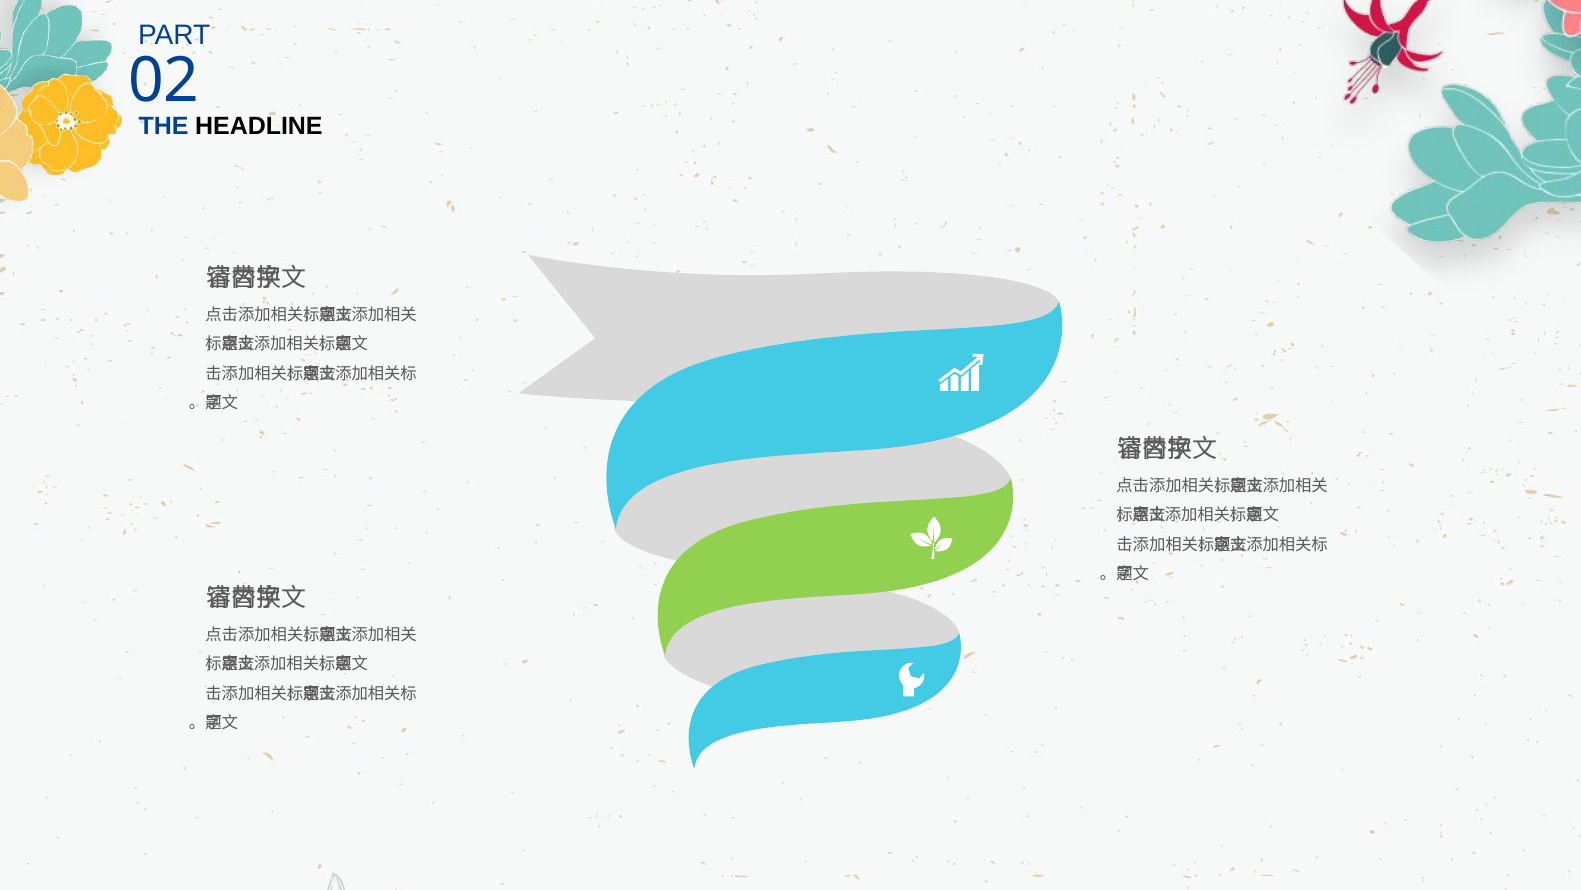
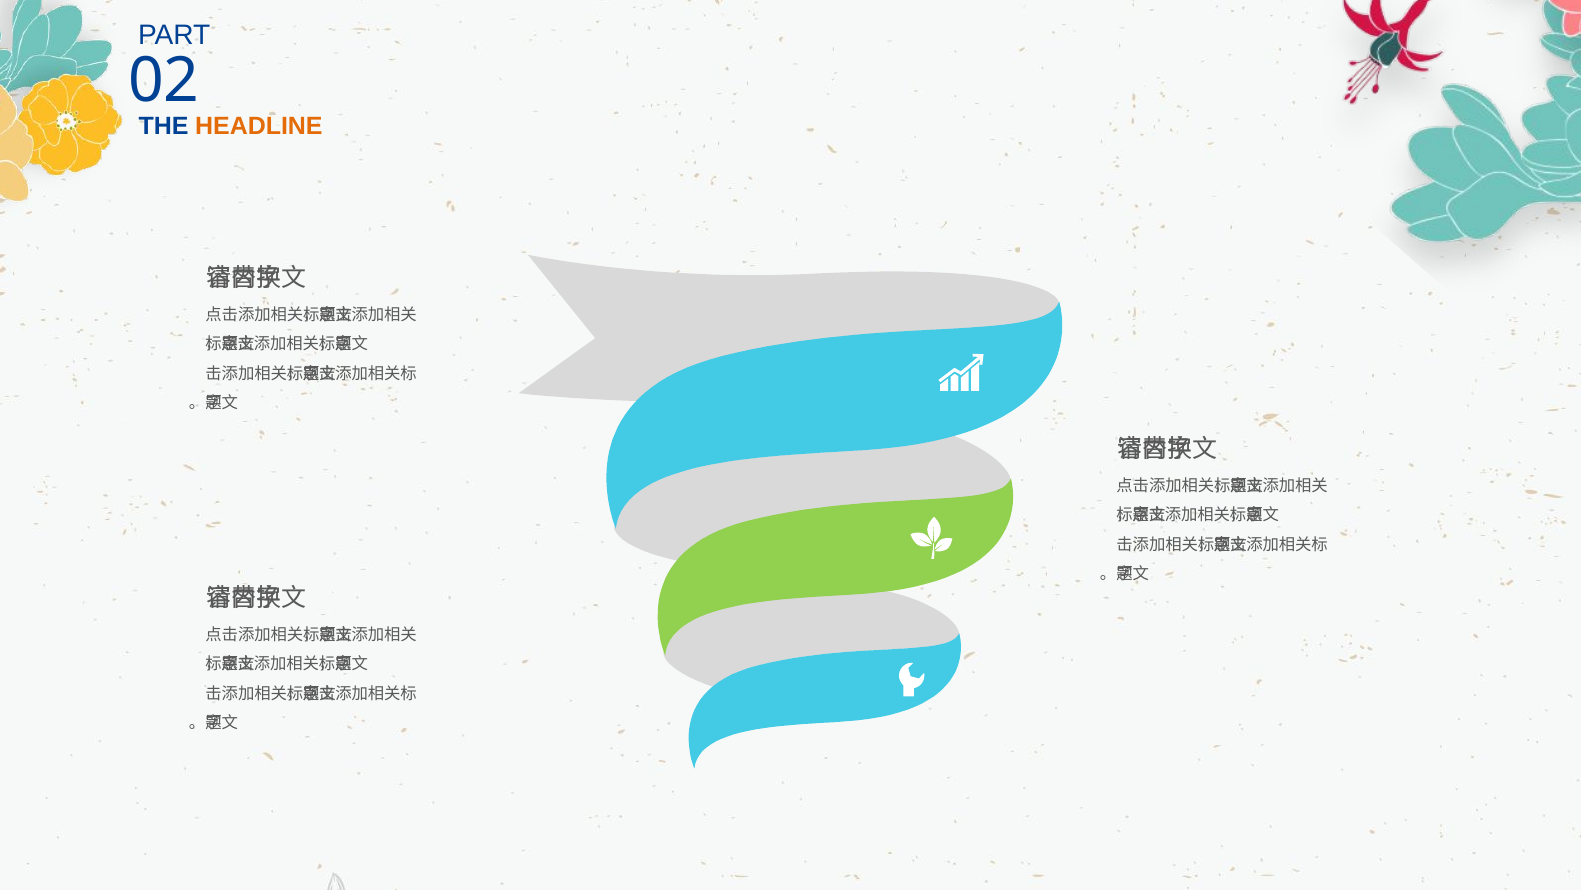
HEADLINE colour: black -> orange
